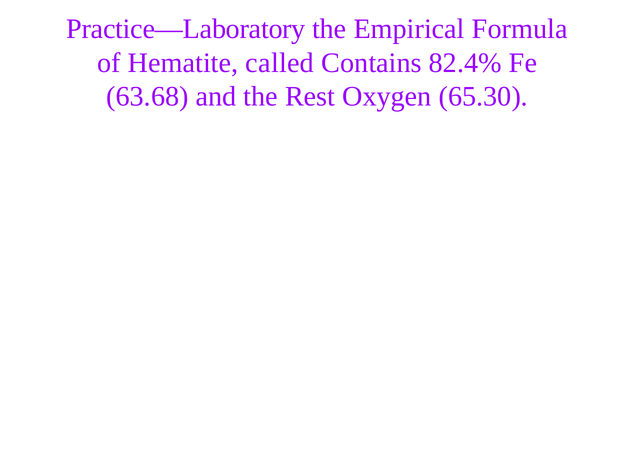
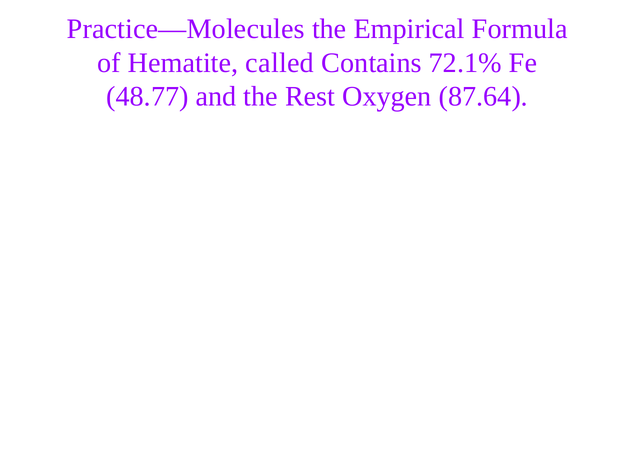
Practice—Laboratory: Practice—Laboratory -> Practice—Molecules
82.4%: 82.4% -> 72.1%
63.68: 63.68 -> 48.77
65.30: 65.30 -> 87.64
